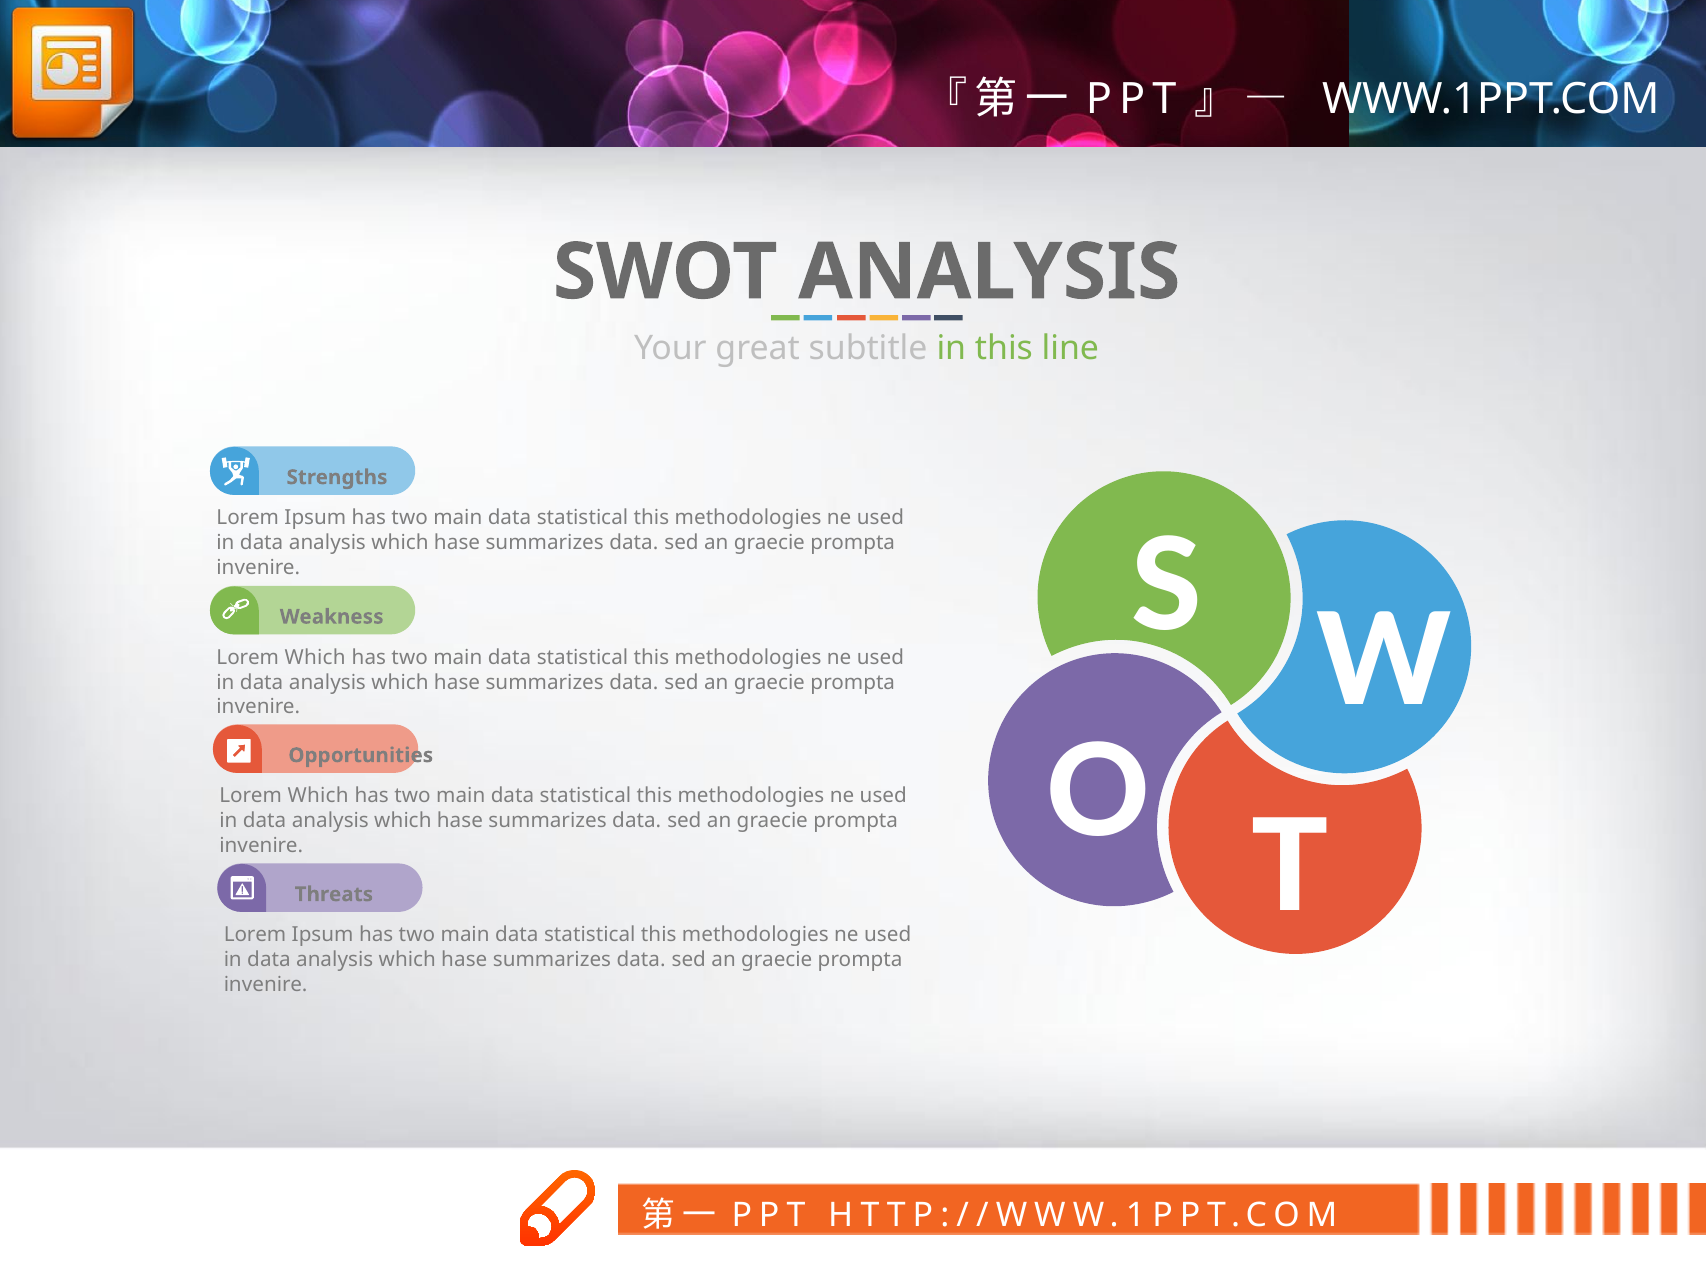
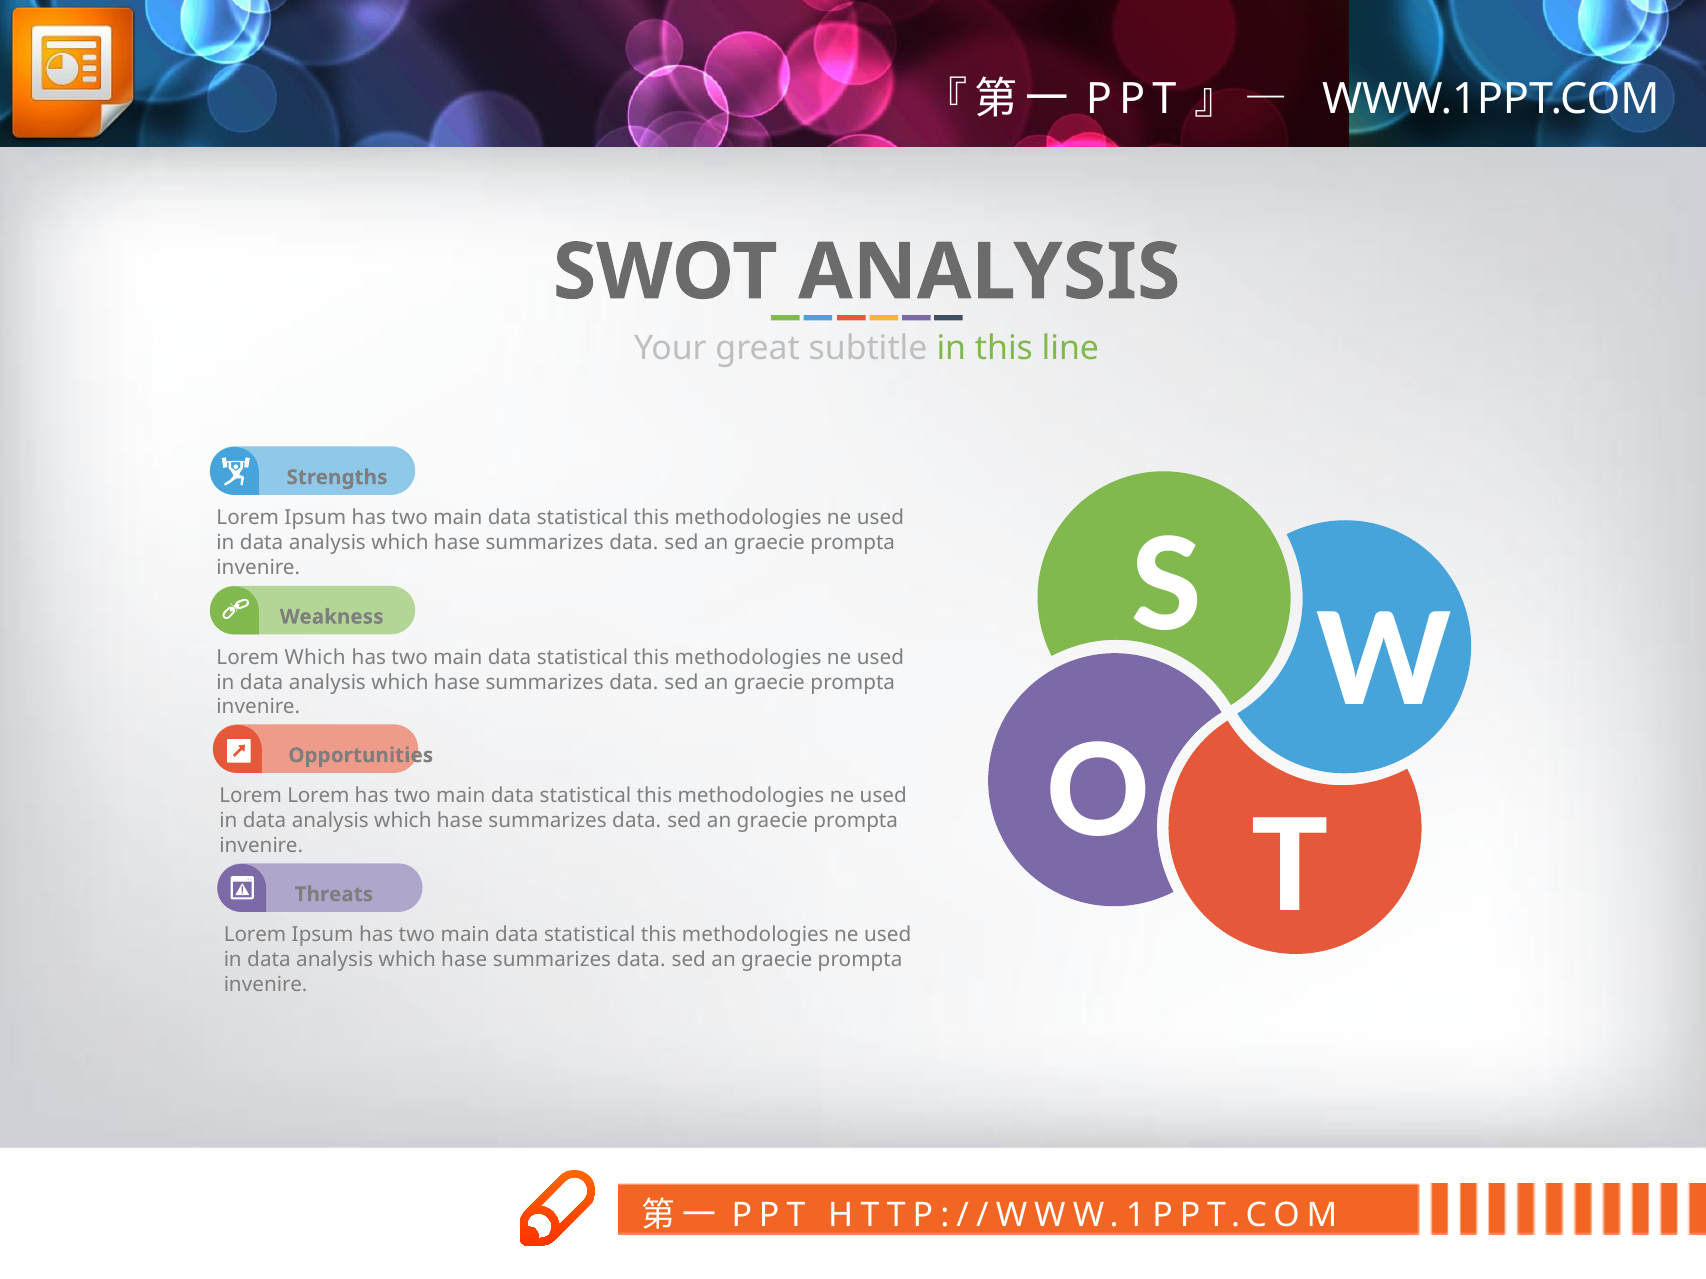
Which at (318, 796): Which -> Lorem
